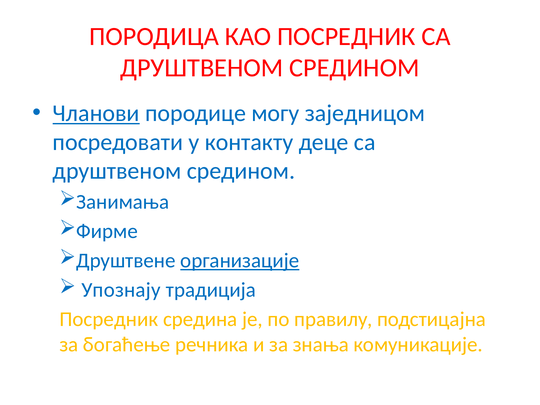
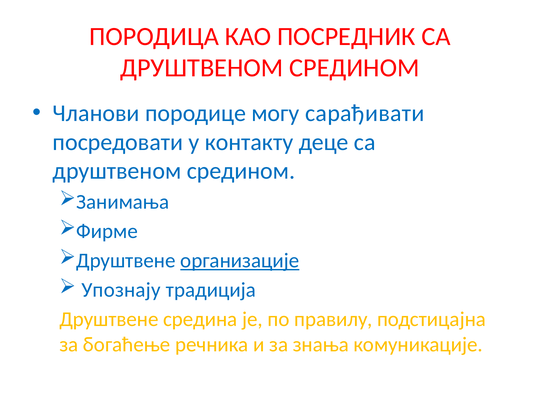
Чланови underline: present -> none
заједницом: заједницом -> сарађивати
Посредник at (109, 319): Посредник -> Друштвене
